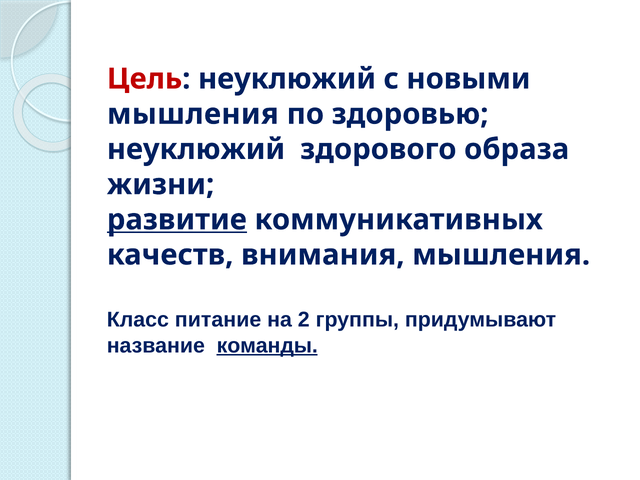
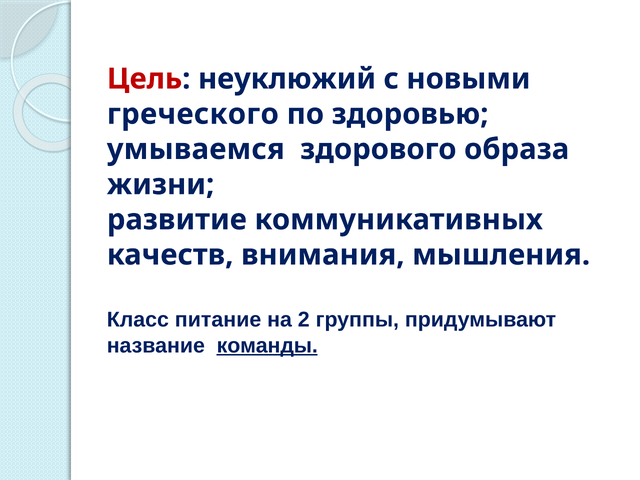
мышления at (193, 114): мышления -> греческого
неуклюжий at (196, 149): неуклюжий -> умываемся
развитие underline: present -> none
